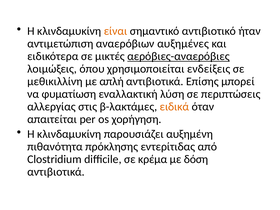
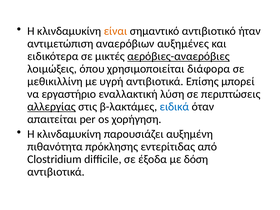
ενδείξεις: ενδείξεις -> διάφορα
απλή: απλή -> υγρή
φυματίωση: φυματίωση -> εργαστήριο
αλλεργίας underline: none -> present
ειδικά colour: orange -> blue
κρέμα: κρέμα -> έξοδα
